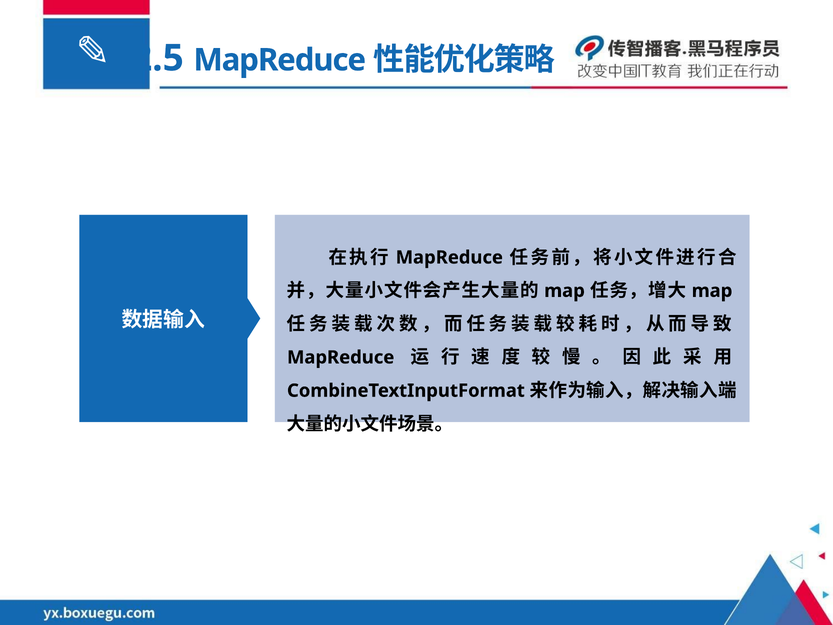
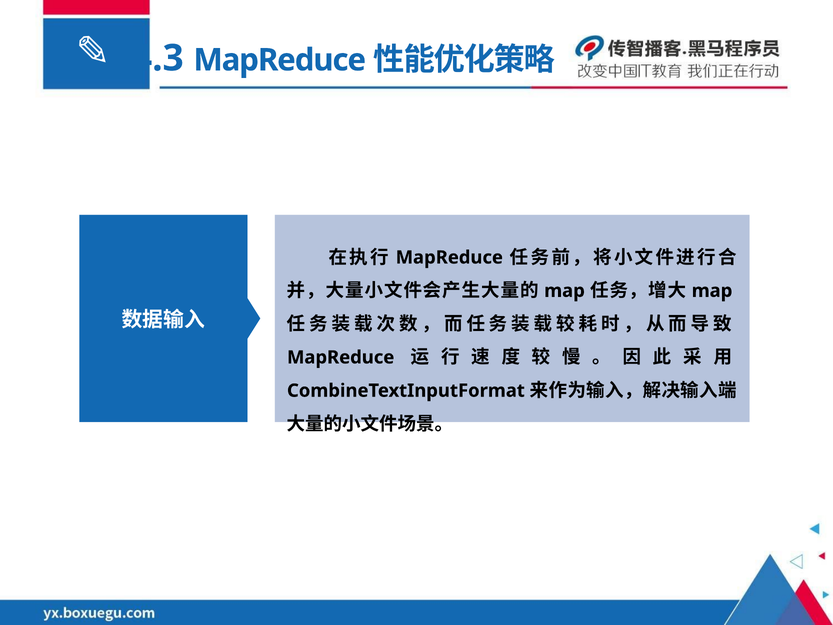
2.5: 2.5 -> 4.3
